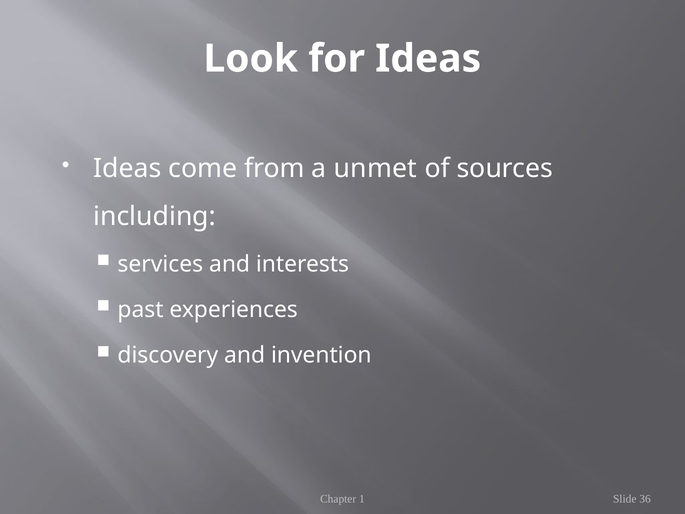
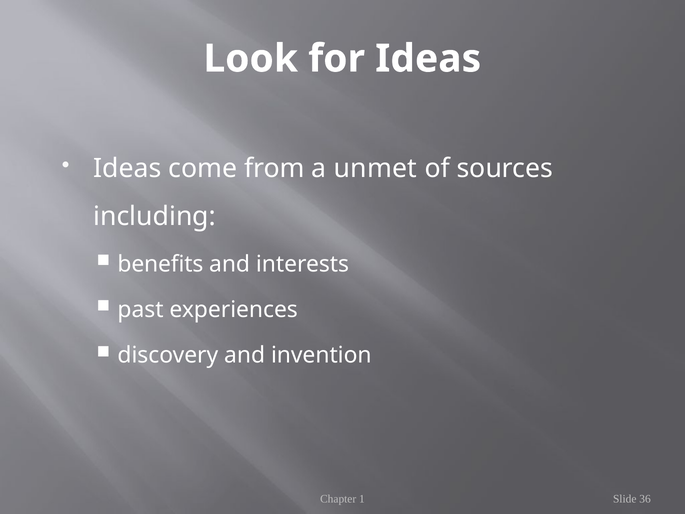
services: services -> benefits
